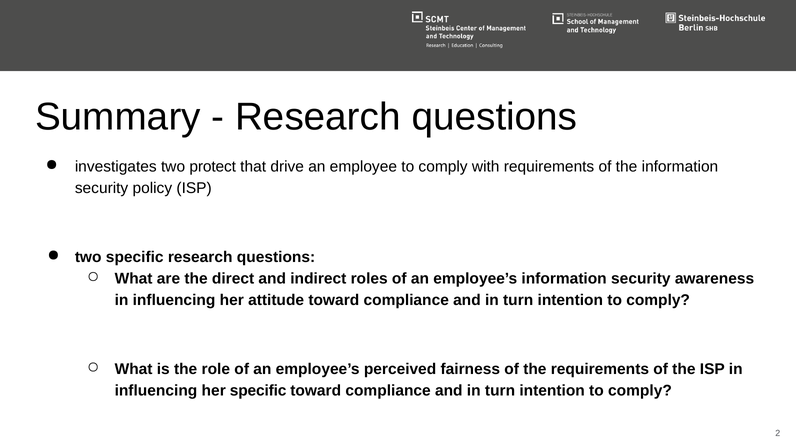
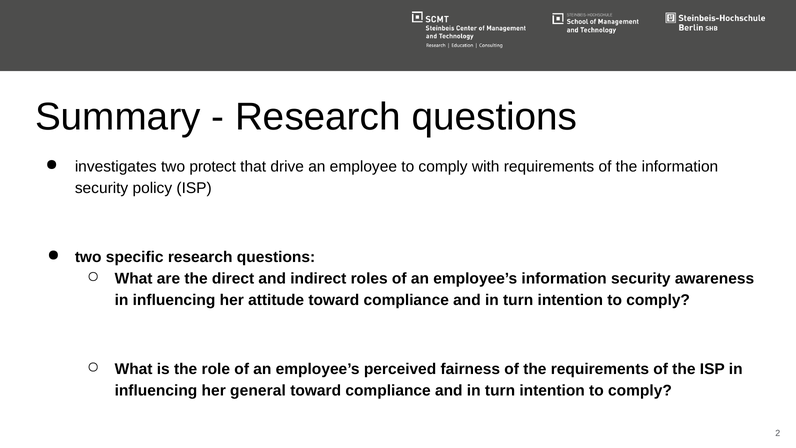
her specific: specific -> general
